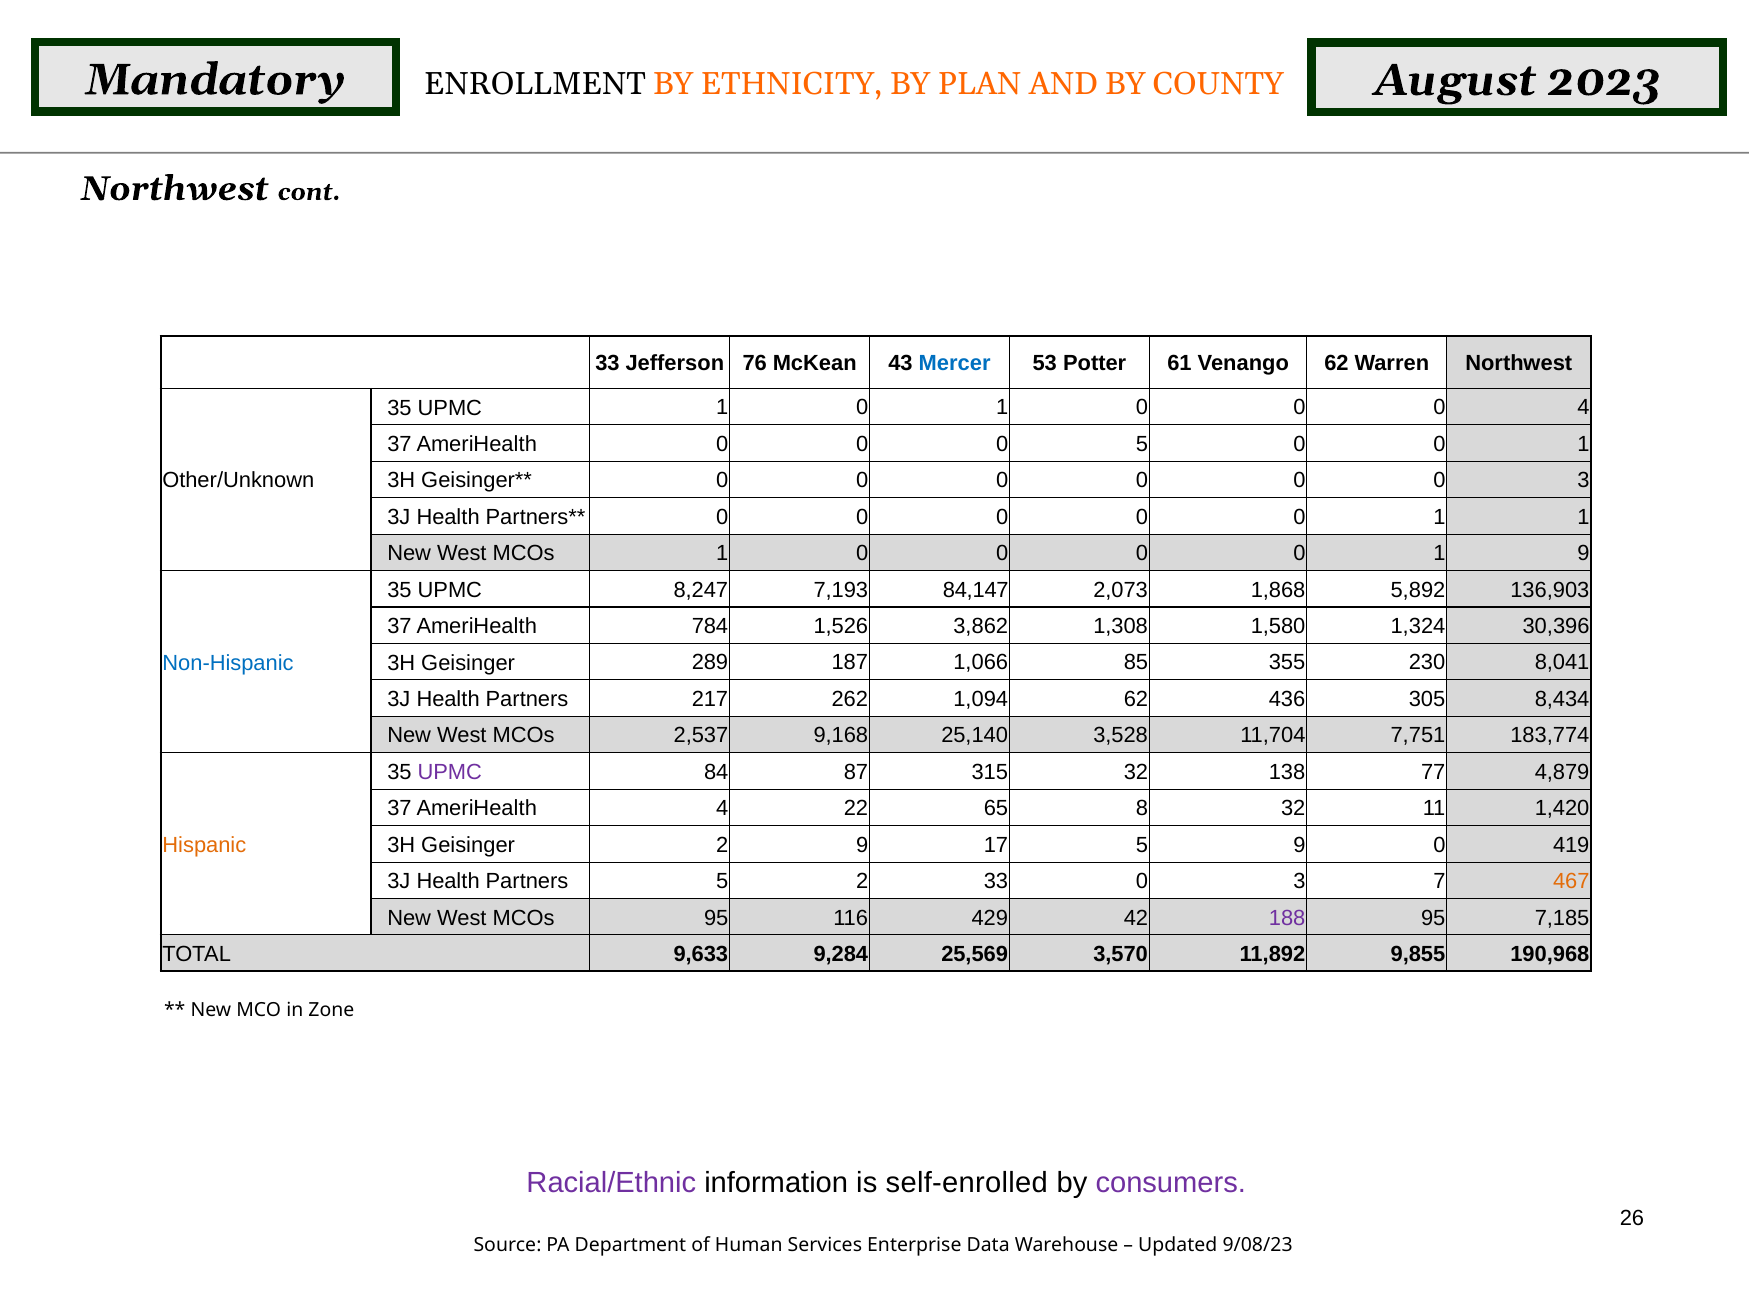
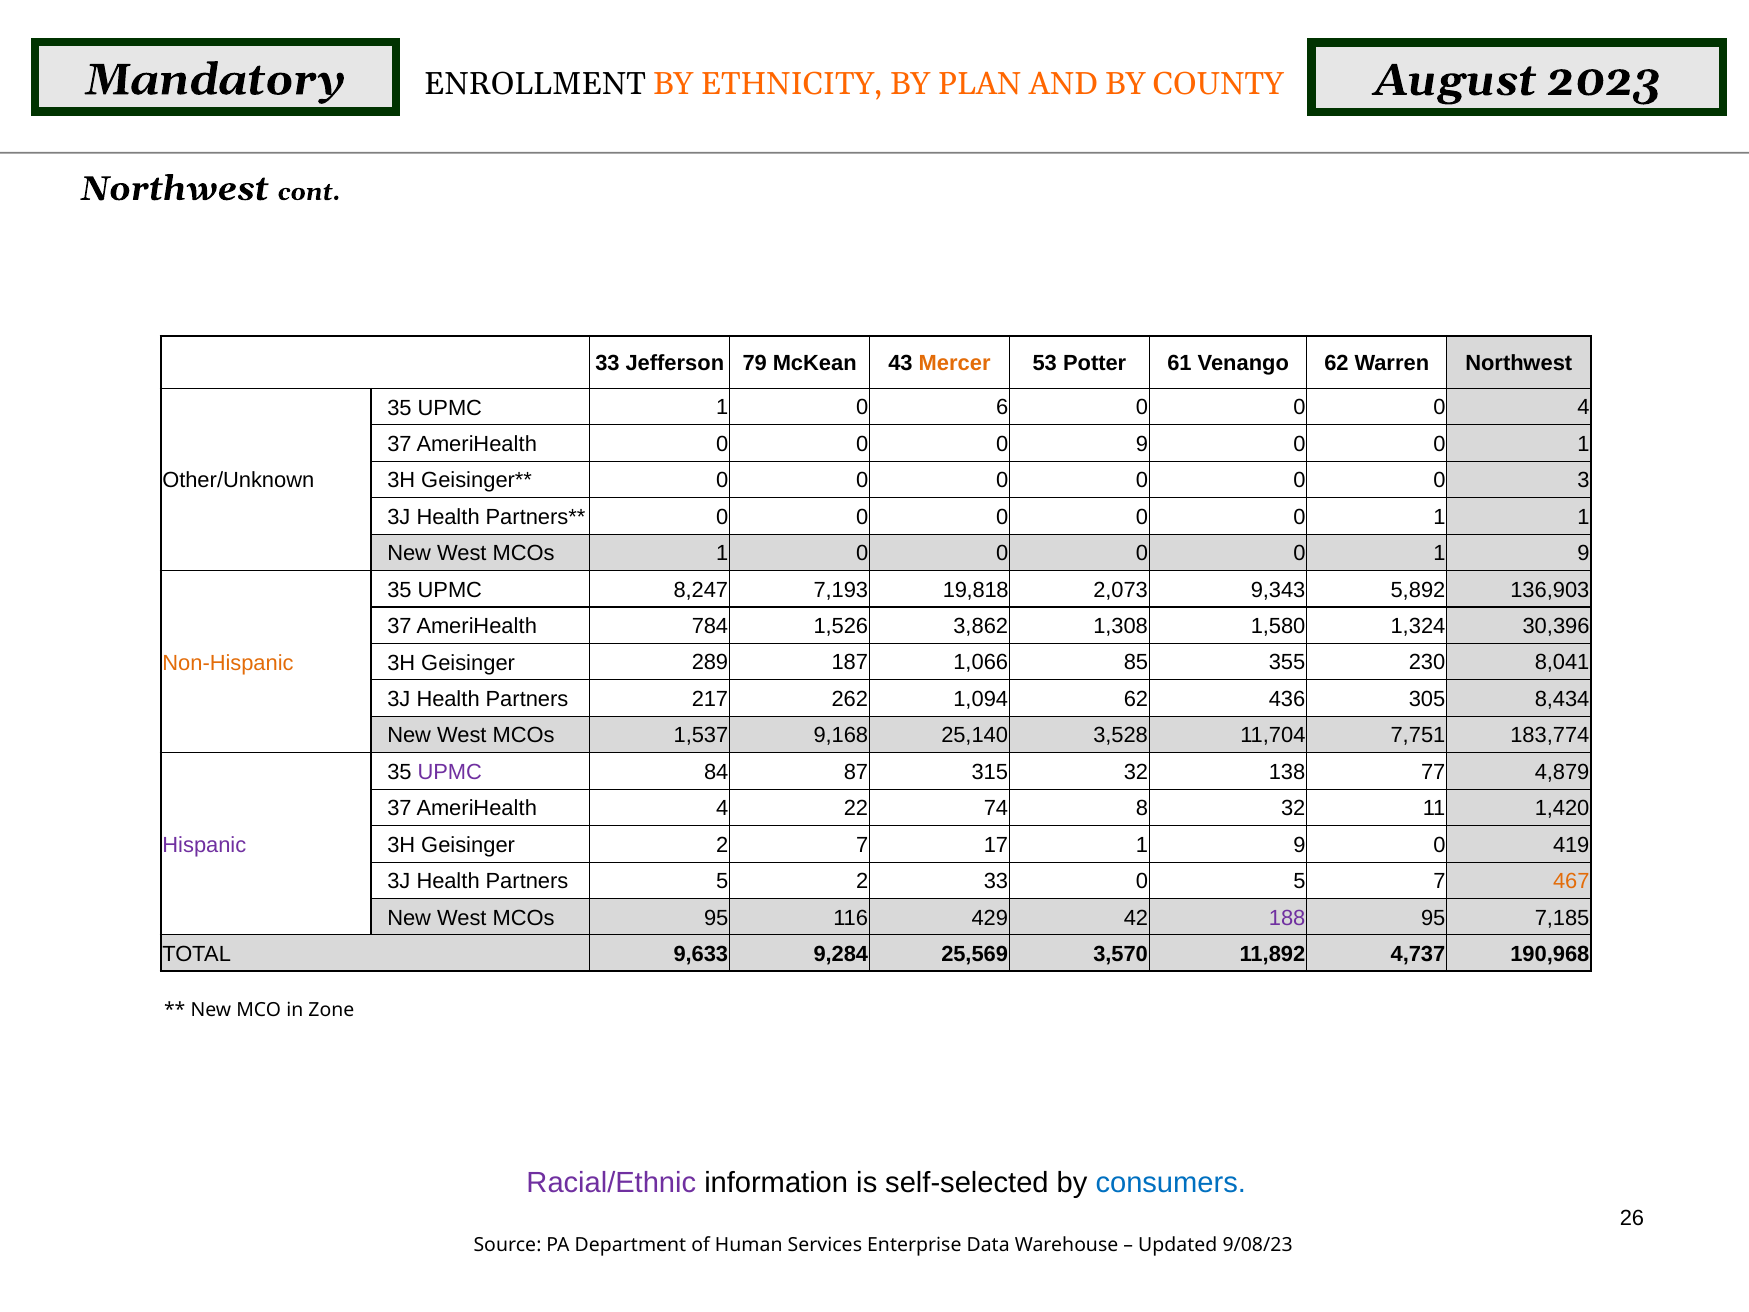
76: 76 -> 79
Mercer colour: blue -> orange
1 0 1: 1 -> 6
0 5: 5 -> 9
84,147: 84,147 -> 19,818
1,868: 1,868 -> 9,343
Non-Hispanic colour: blue -> orange
2,537: 2,537 -> 1,537
65: 65 -> 74
Hispanic colour: orange -> purple
2 9: 9 -> 7
17 5: 5 -> 1
33 0 3: 3 -> 5
9,855: 9,855 -> 4,737
self-enrolled: self-enrolled -> self-selected
consumers colour: purple -> blue
